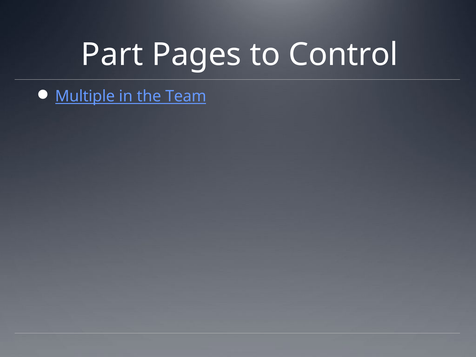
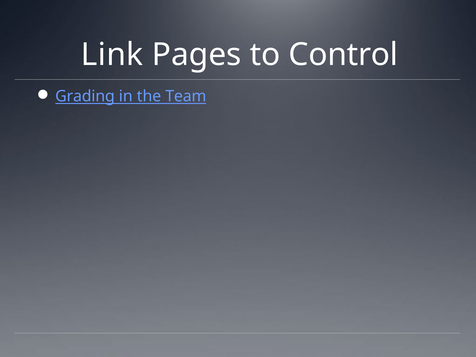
Part: Part -> Link
Multiple: Multiple -> Grading
